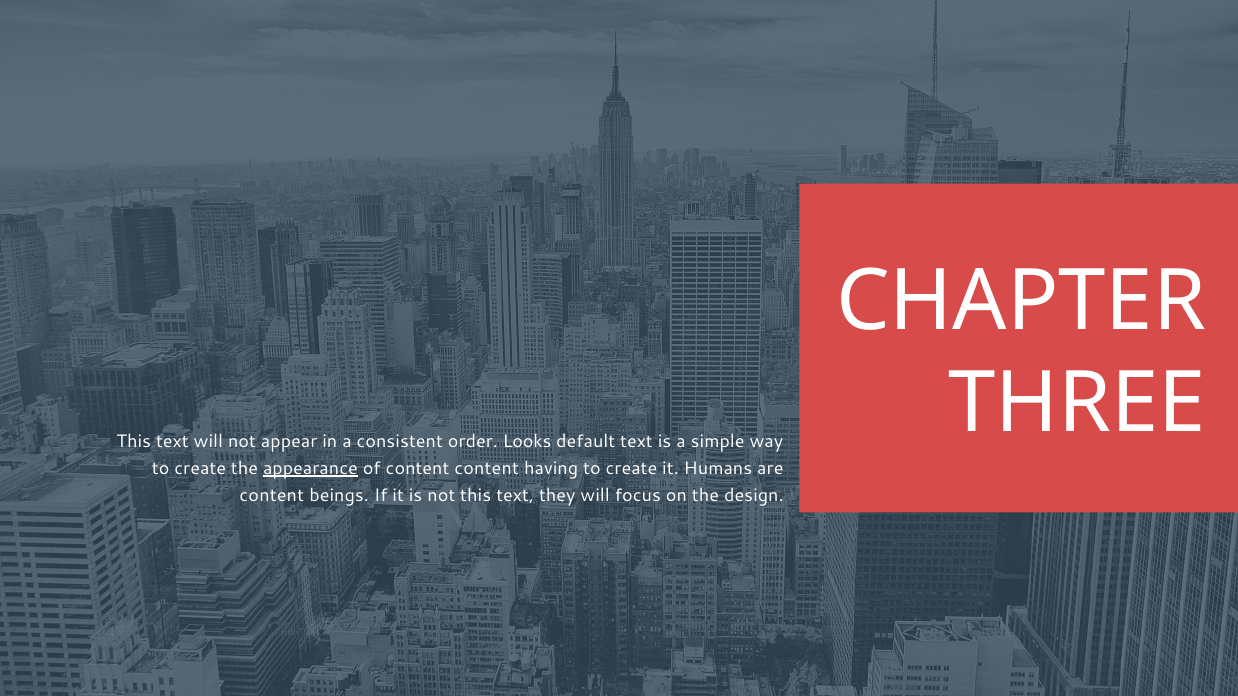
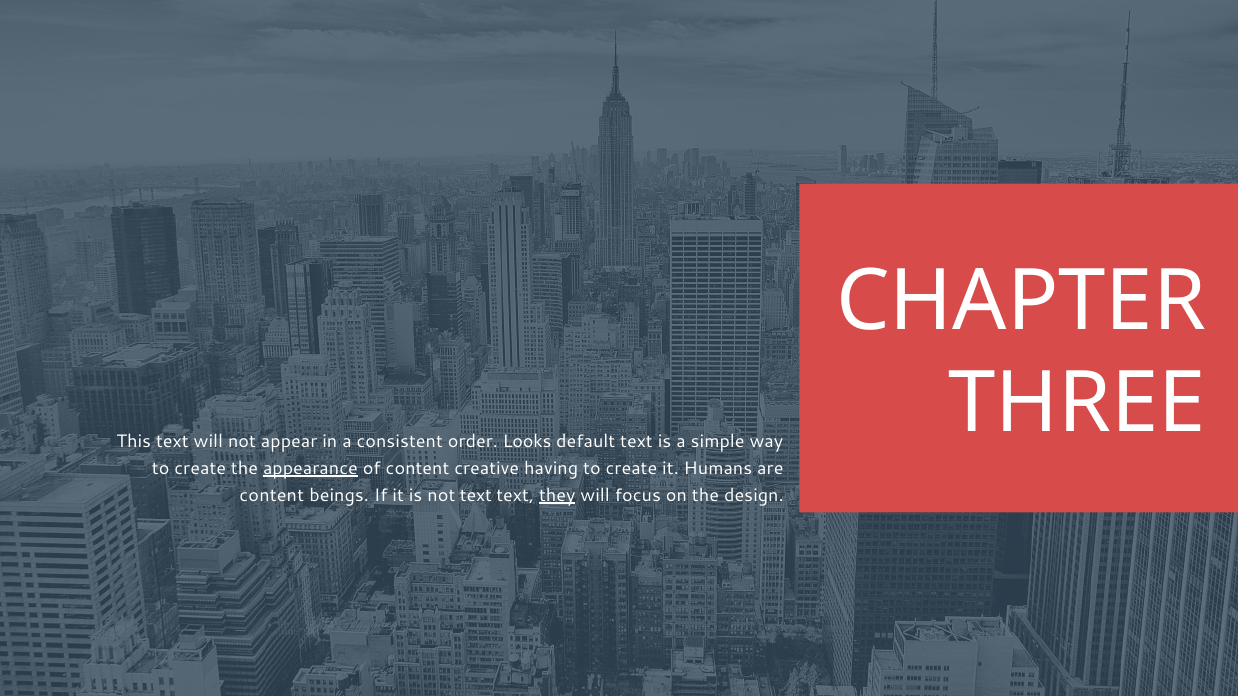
content content: content -> creative
not this: this -> text
they underline: none -> present
